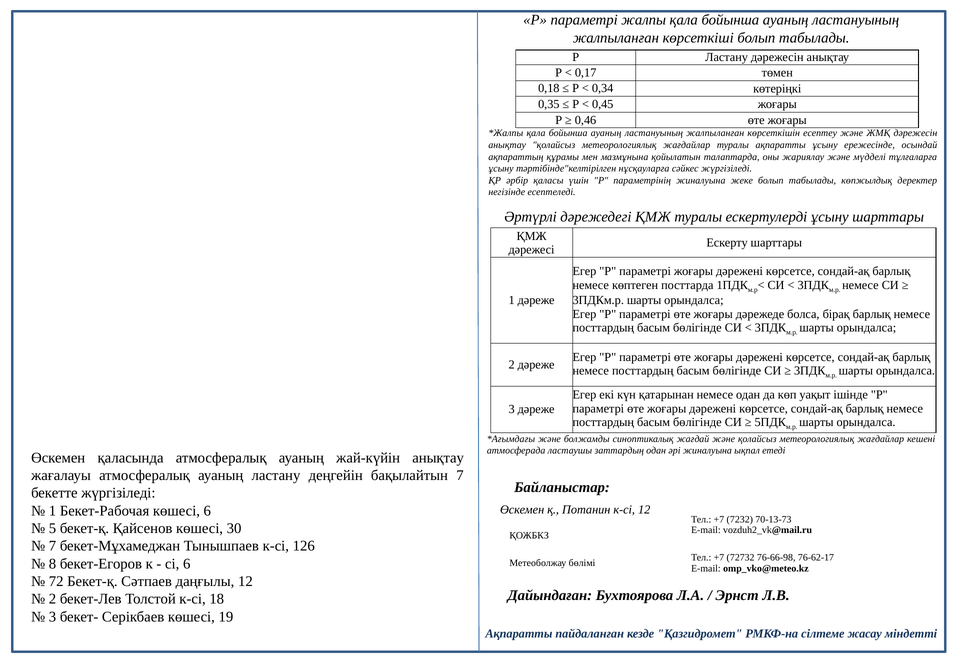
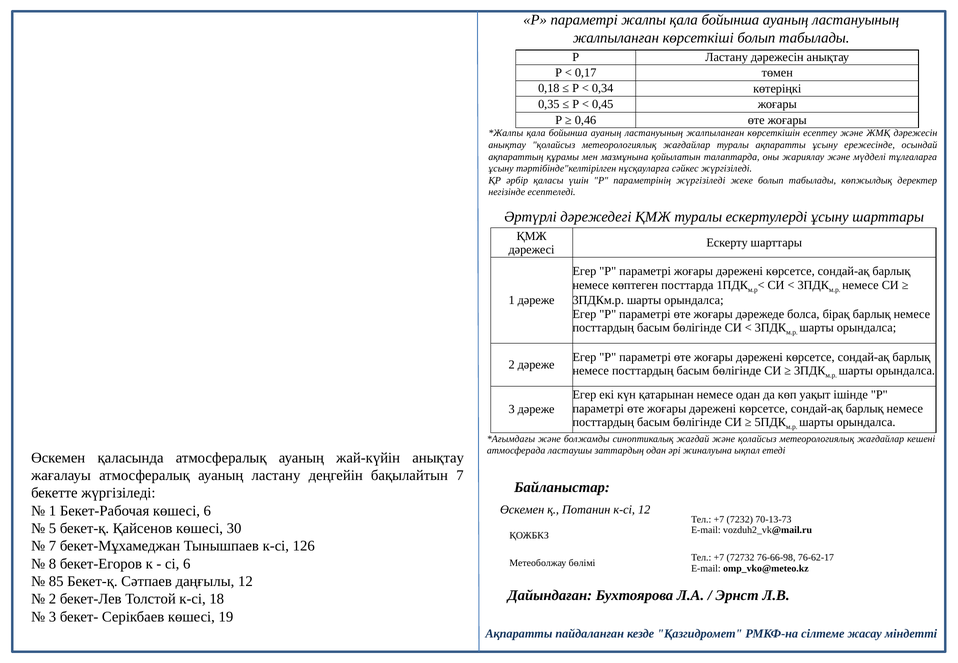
параметрінің жиналуына: жиналуына -> жүргізіледі
72: 72 -> 85
